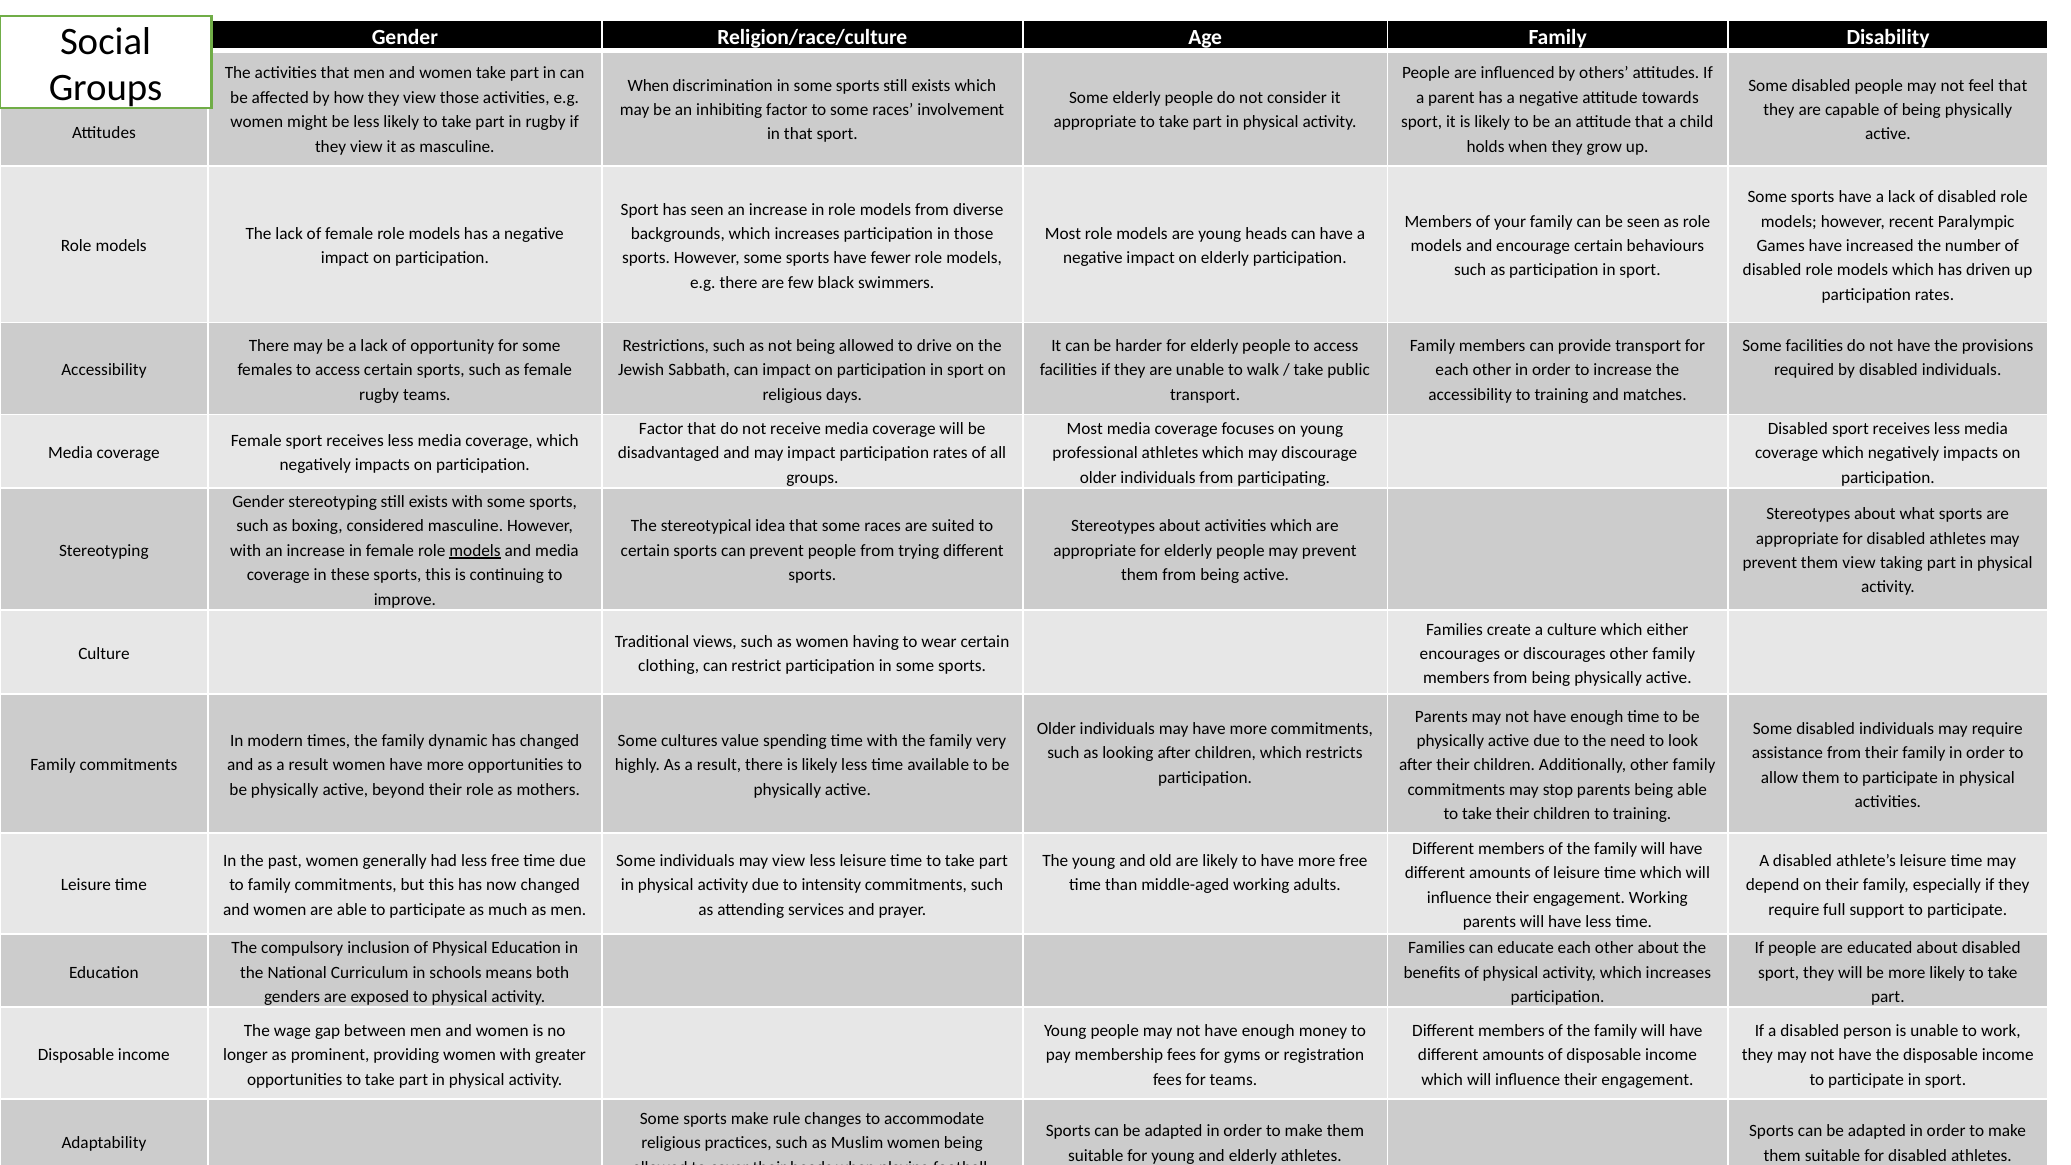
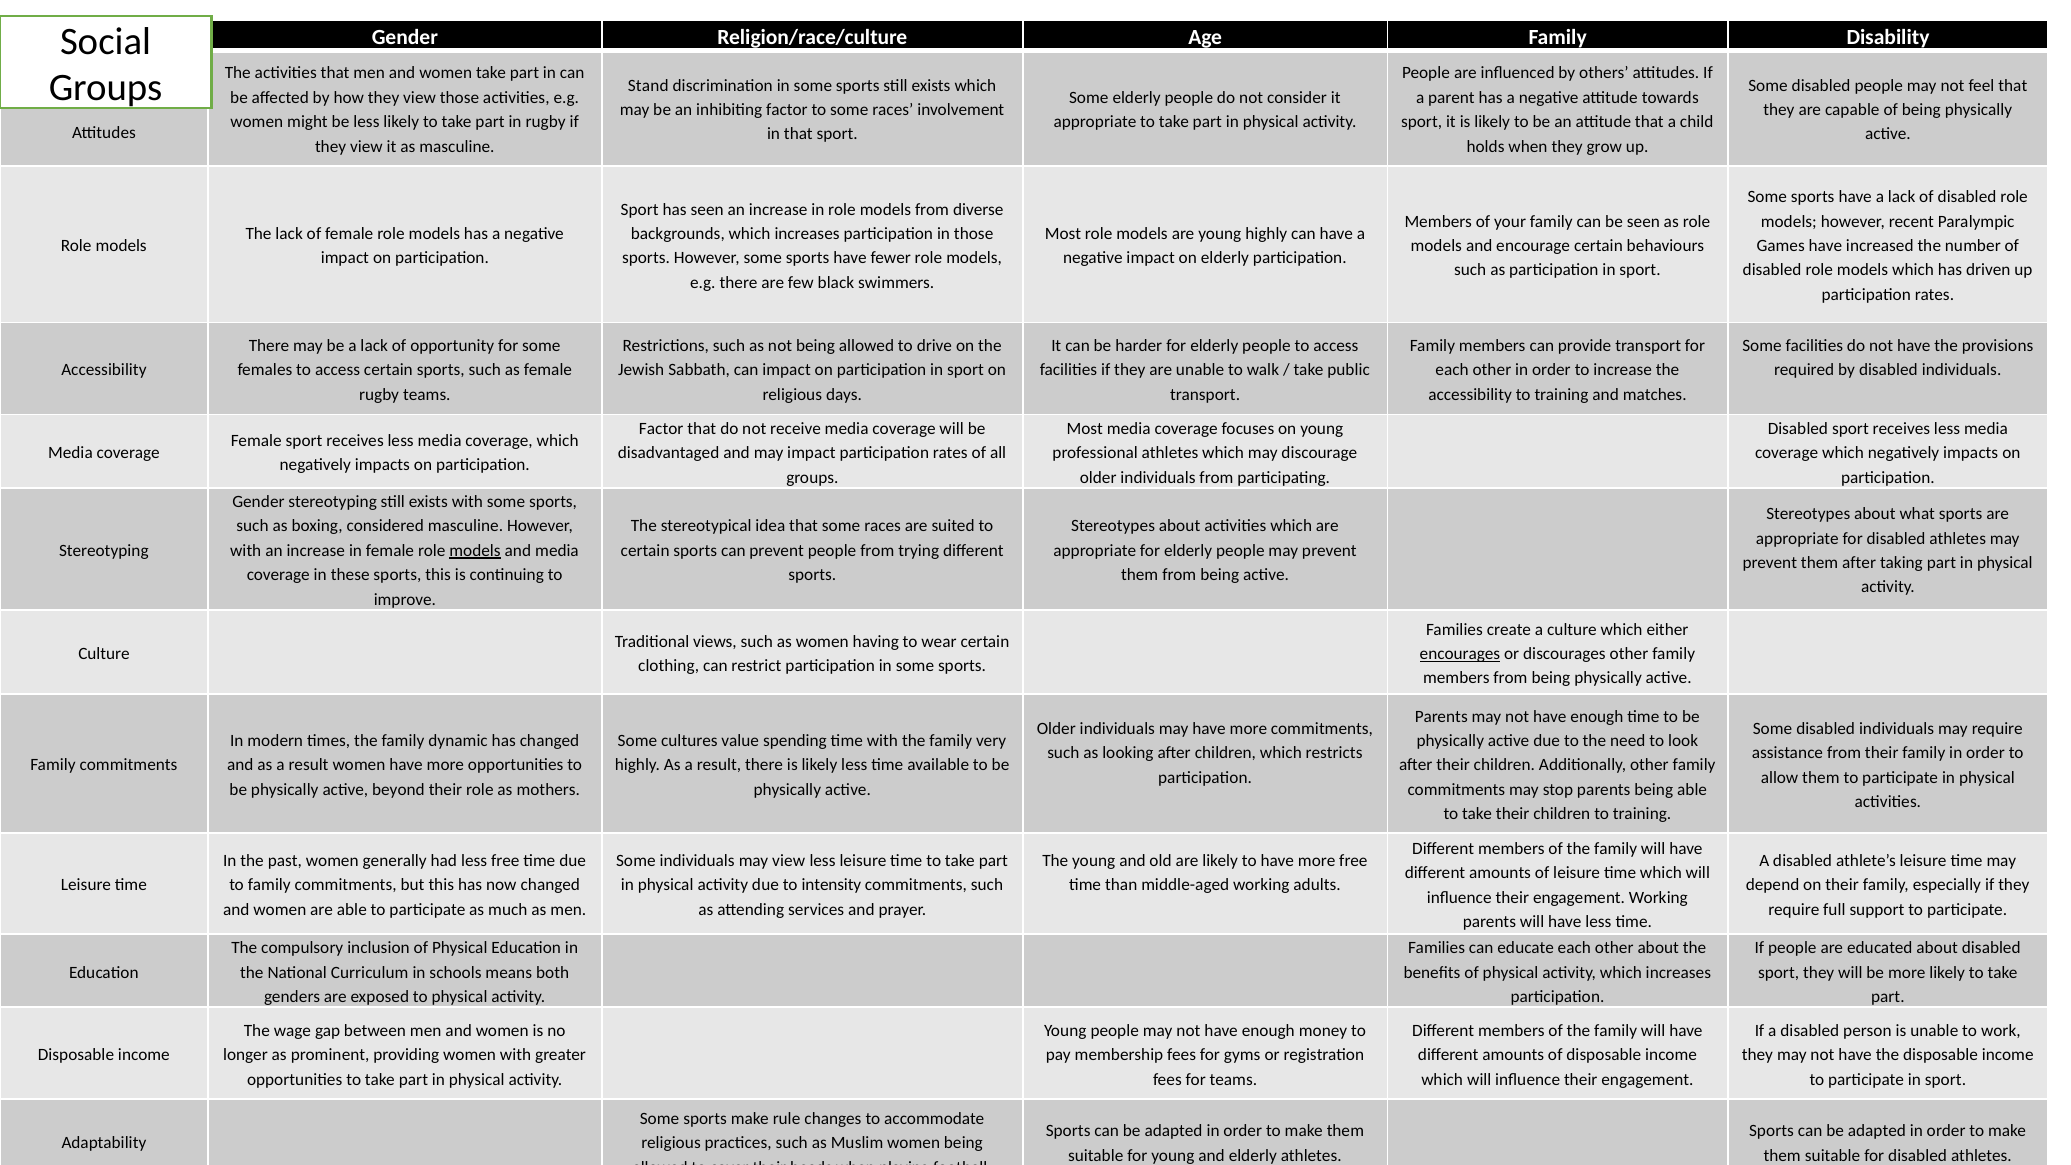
When at (648, 85): When -> Stand
young heads: heads -> highly
them view: view -> after
encourages underline: none -> present
